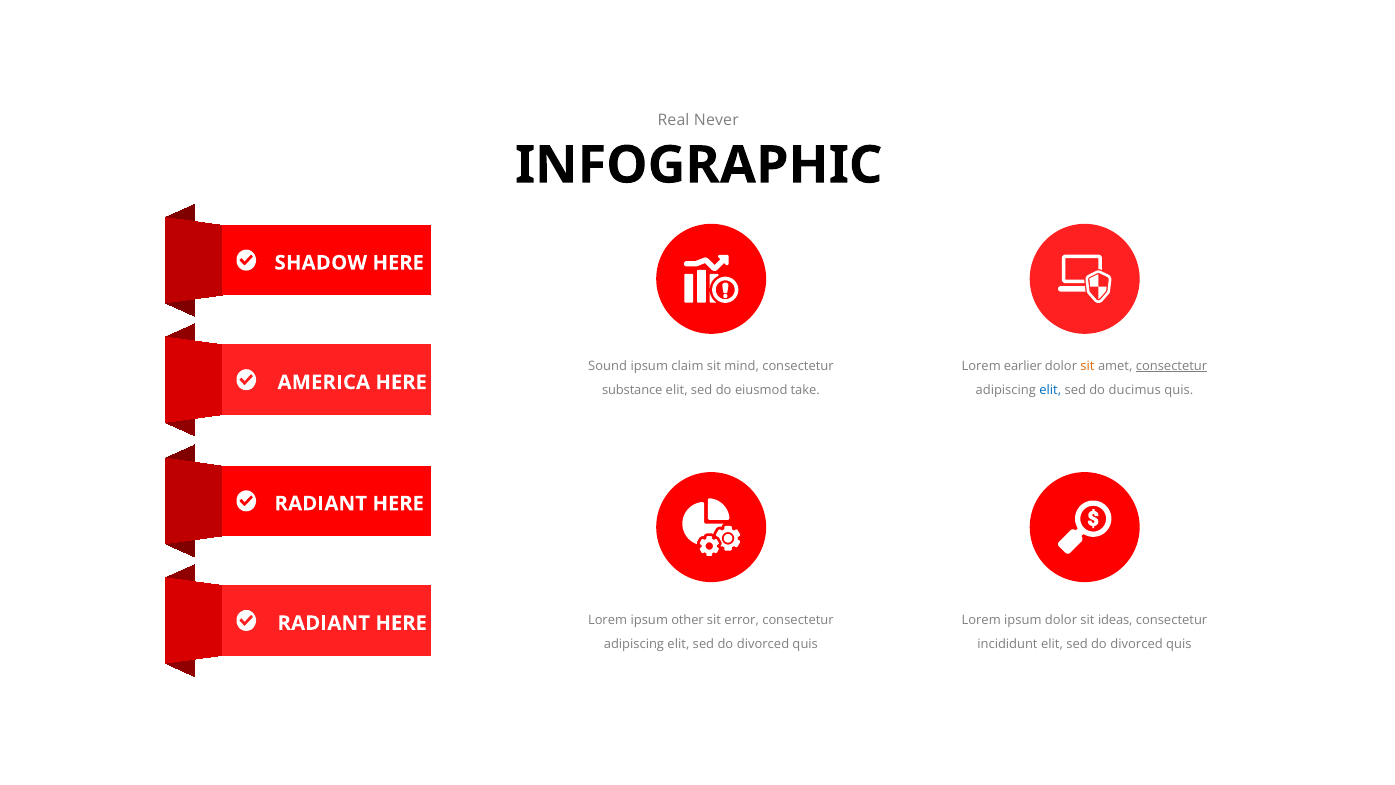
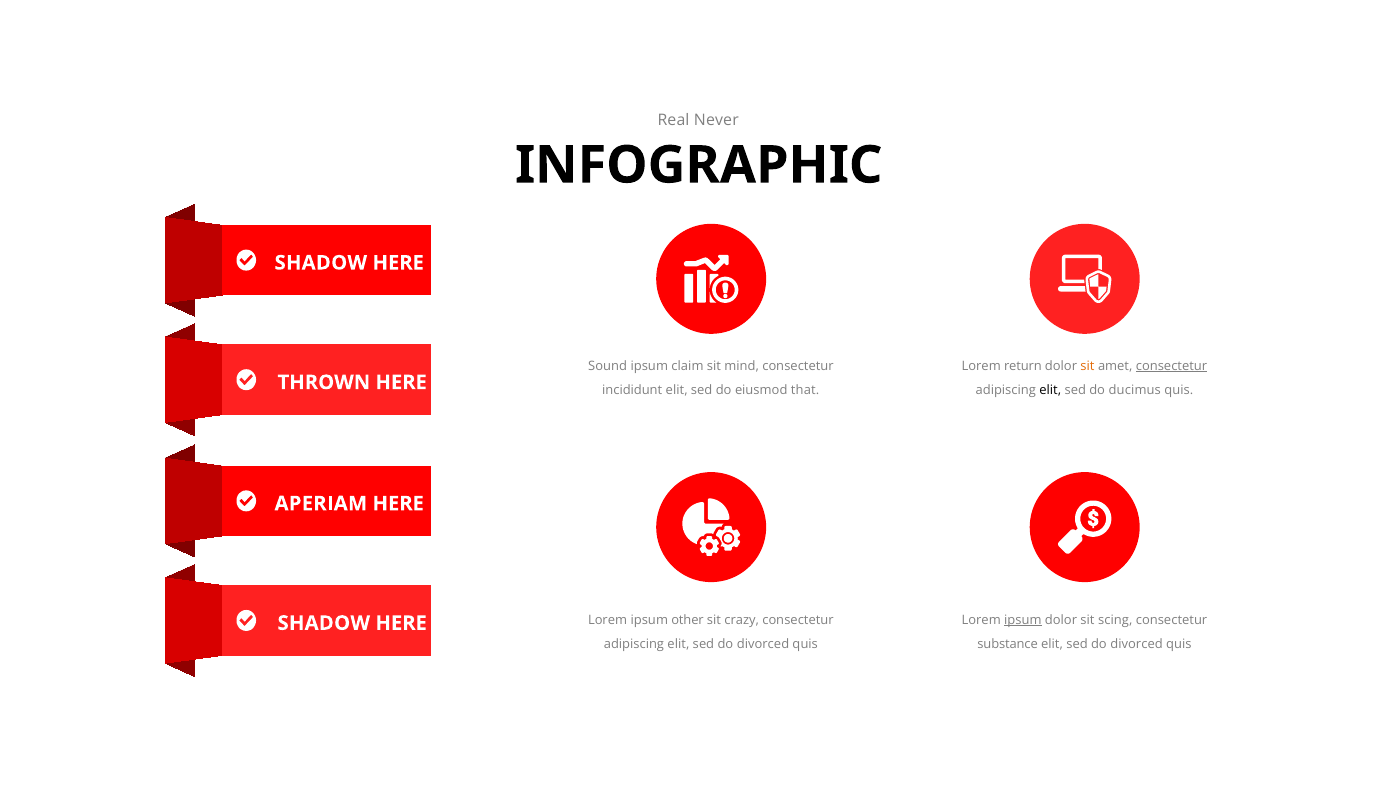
earlier: earlier -> return
AMERICA: AMERICA -> THROWN
substance: substance -> incididunt
take: take -> that
elit at (1050, 390) colour: blue -> black
RADIANT at (321, 503): RADIANT -> APERIAM
RADIANT at (324, 623): RADIANT -> SHADOW
error: error -> crazy
ipsum at (1023, 620) underline: none -> present
ideas: ideas -> scing
incididunt: incididunt -> substance
